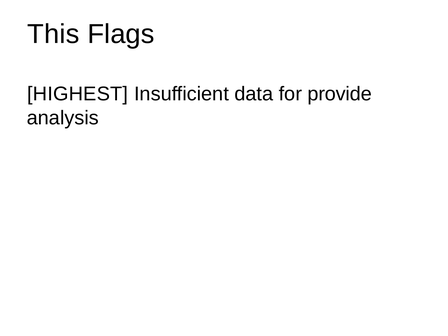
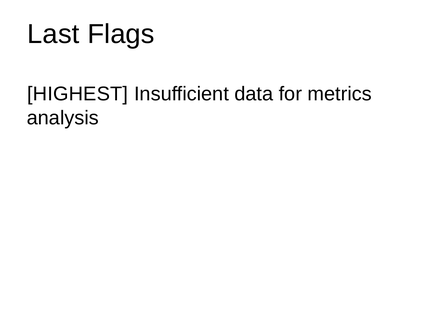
This: This -> Last
provide: provide -> metrics
